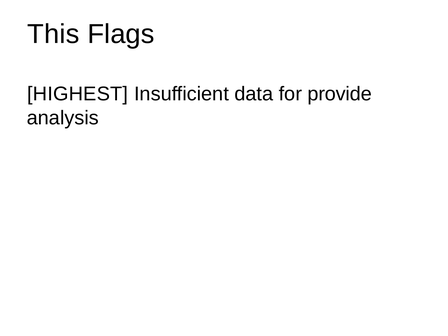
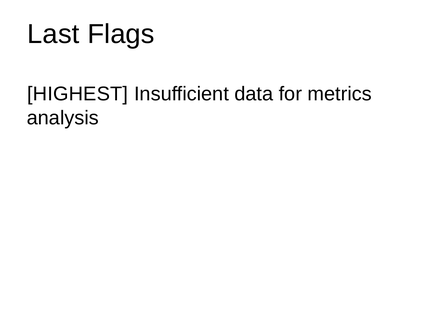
This: This -> Last
provide: provide -> metrics
